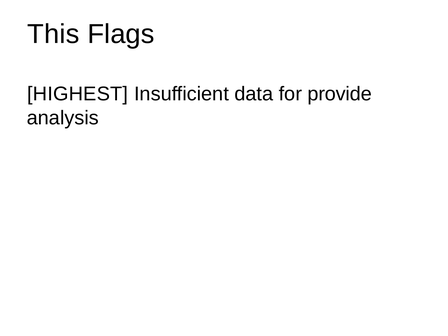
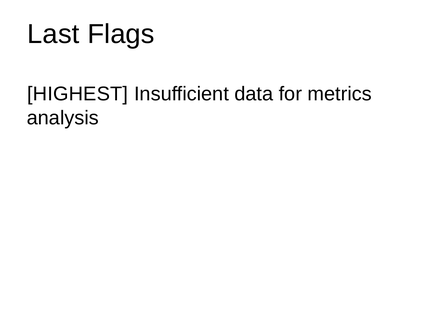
This: This -> Last
provide: provide -> metrics
